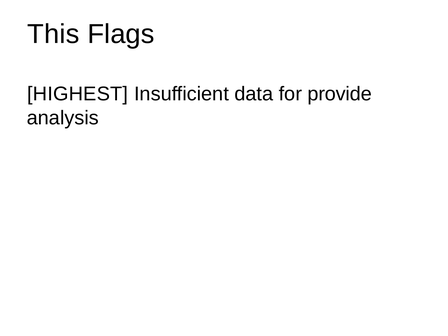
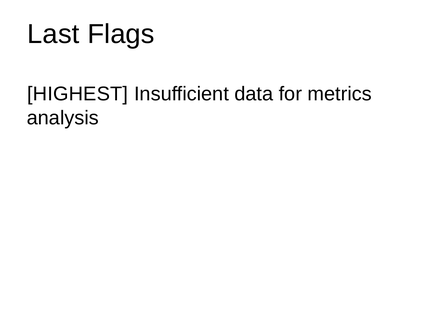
This: This -> Last
provide: provide -> metrics
